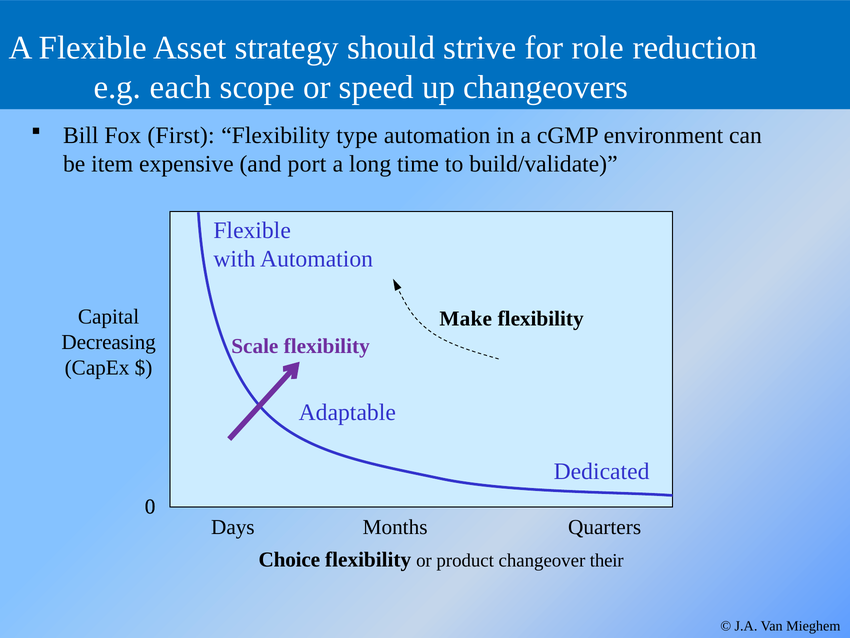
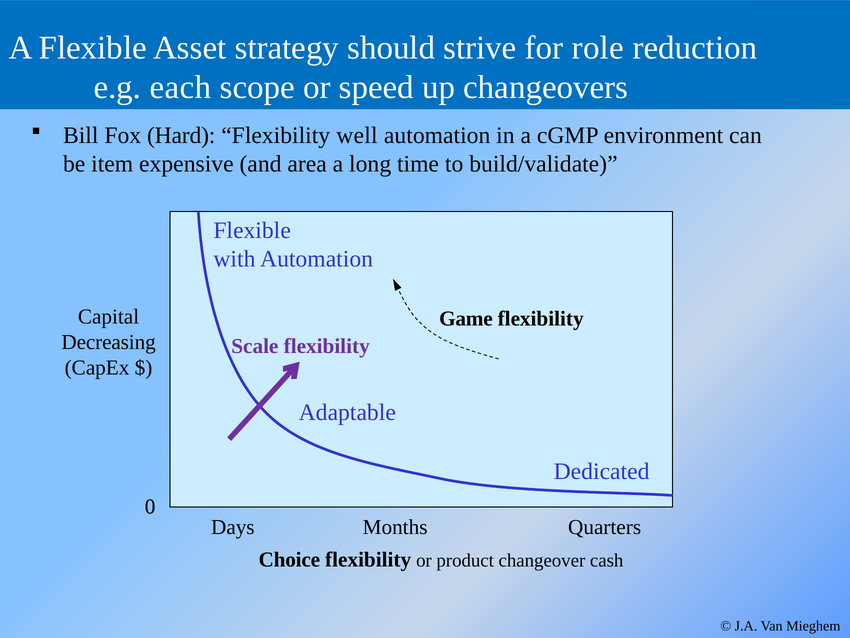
First: First -> Hard
type: type -> well
port: port -> area
Make: Make -> Game
their: their -> cash
